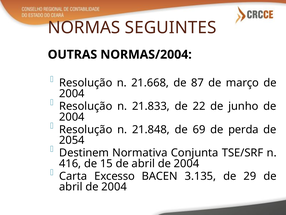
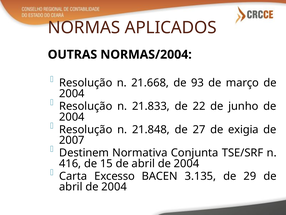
SEGUINTES: SEGUINTES -> APLICADOS
87: 87 -> 93
69: 69 -> 27
perda: perda -> exigia
2054: 2054 -> 2007
